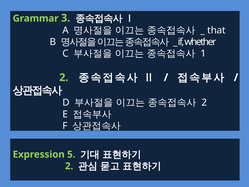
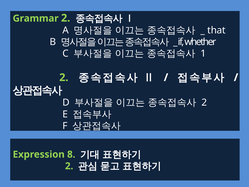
Grammar 3: 3 -> 2
5: 5 -> 8
